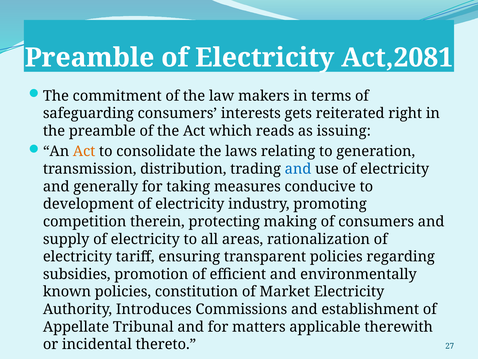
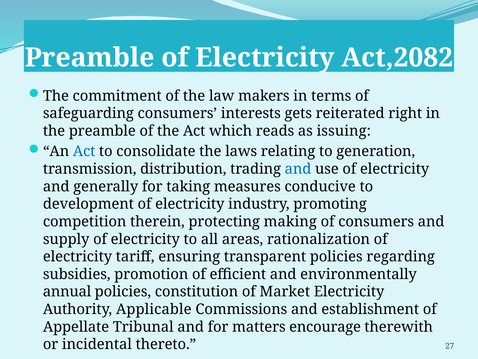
Act,2081: Act,2081 -> Act,2082
Act at (84, 151) colour: orange -> blue
known: known -> annual
Introduces: Introduces -> Applicable
applicable: applicable -> encourage
